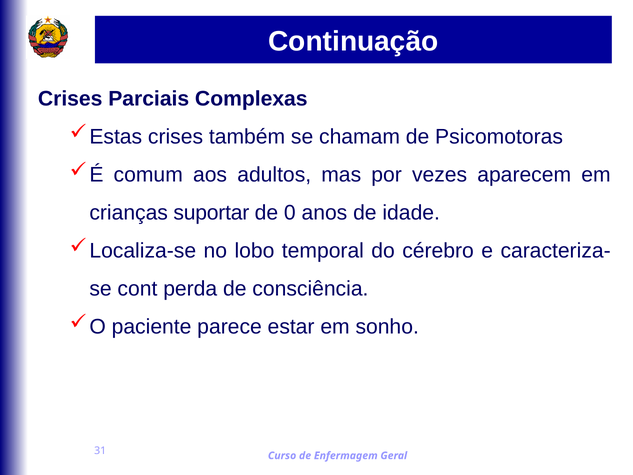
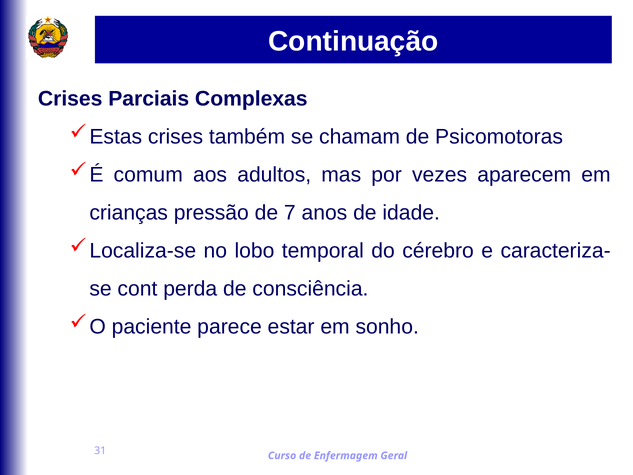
suportar: suportar -> pressão
0: 0 -> 7
